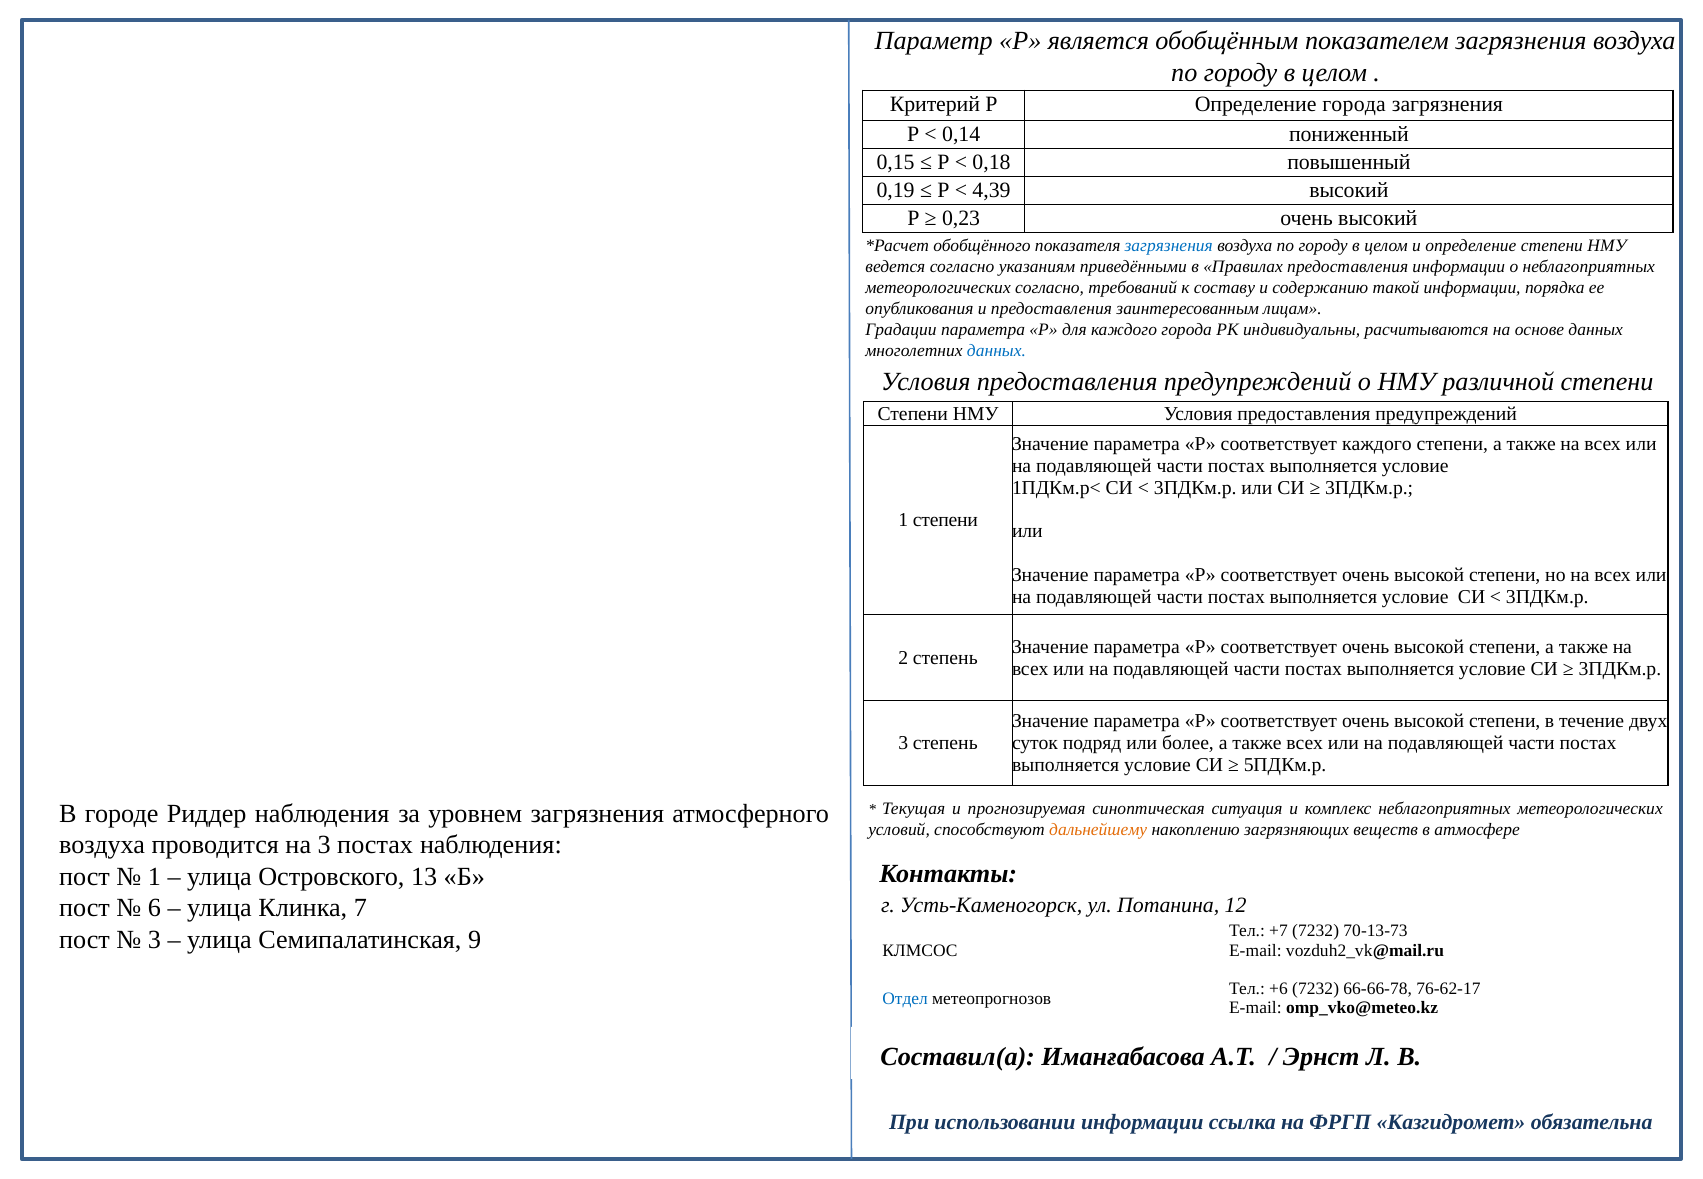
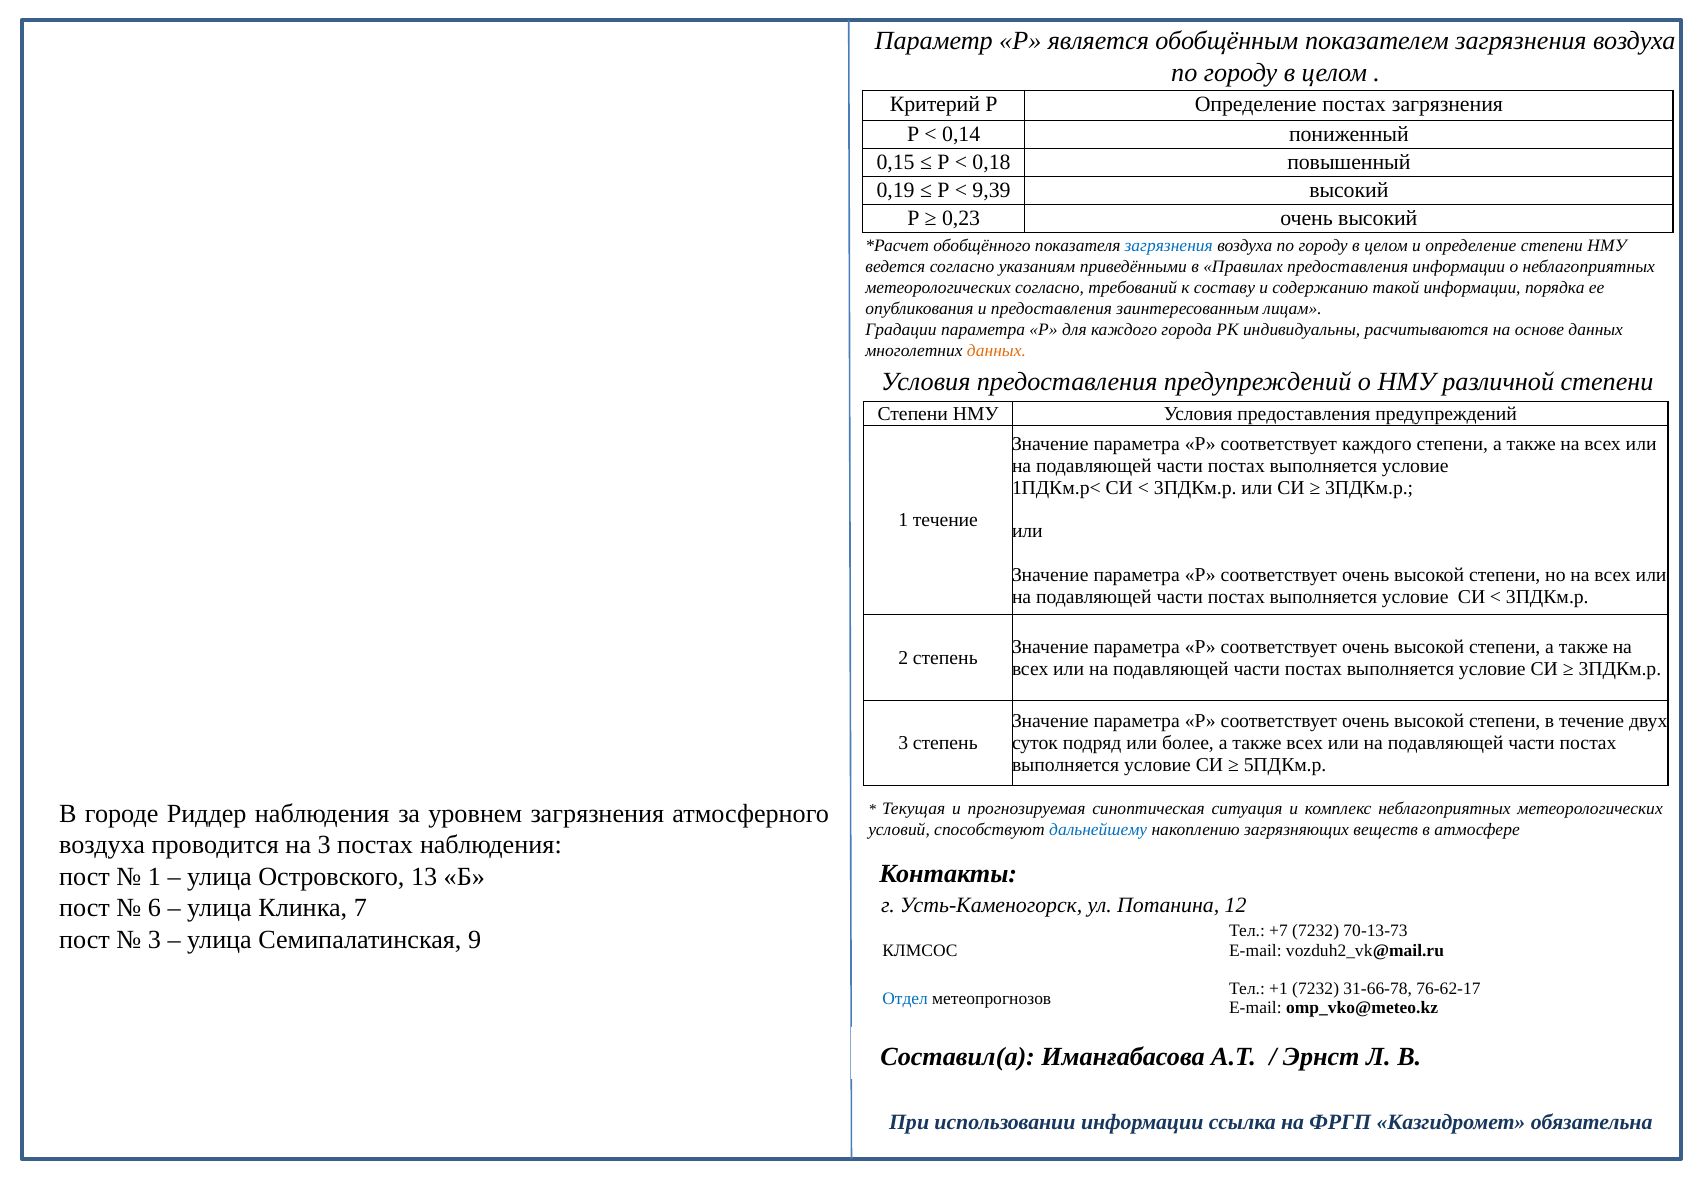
Определение города: города -> постах
4,39: 4,39 -> 9,39
данных at (996, 351) colour: blue -> orange
1 степени: степени -> течение
дальнейшему colour: orange -> blue
+6: +6 -> +1
66-66-78: 66-66-78 -> 31-66-78
